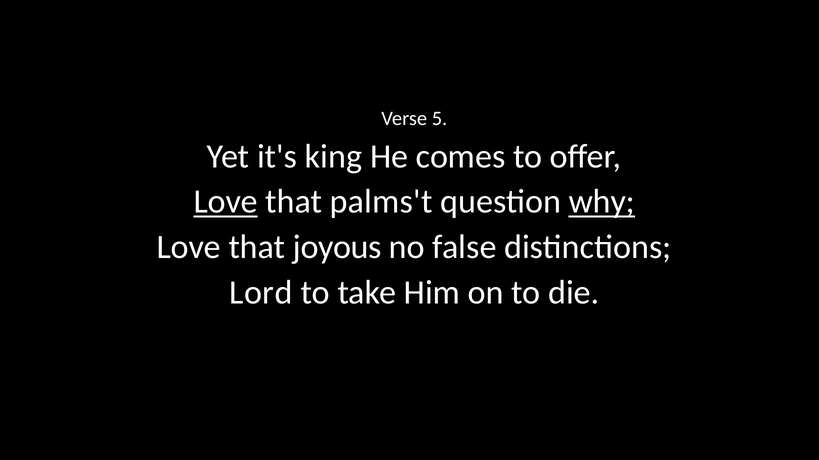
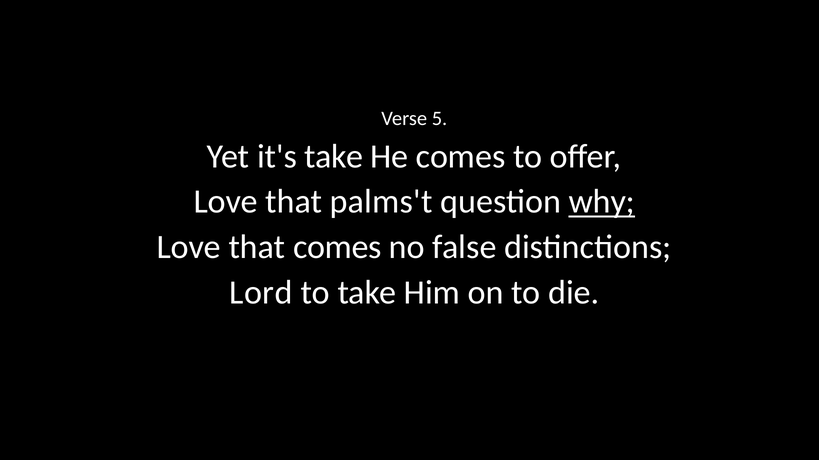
it's king: king -> take
Love at (226, 202) underline: present -> none
that joyous: joyous -> comes
